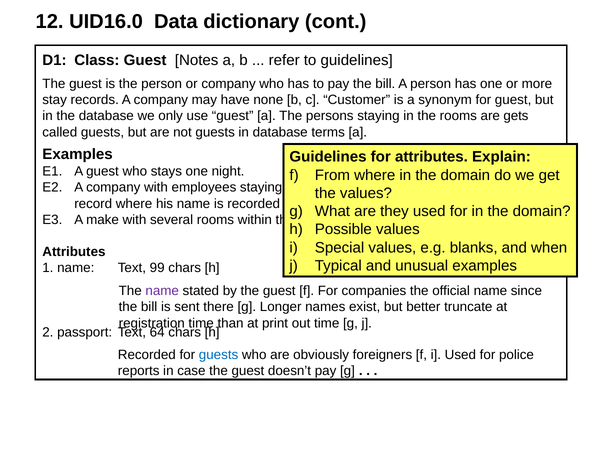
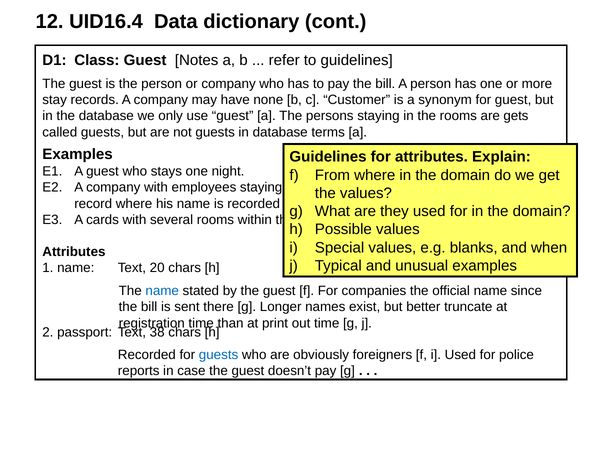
UID16.0: UID16.0 -> UID16.4
make: make -> cards
99: 99 -> 20
name at (162, 291) colour: purple -> blue
64: 64 -> 38
